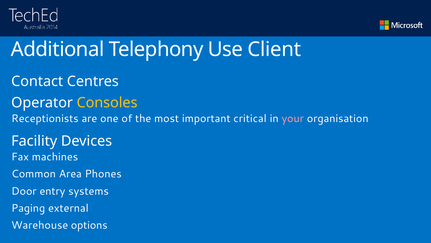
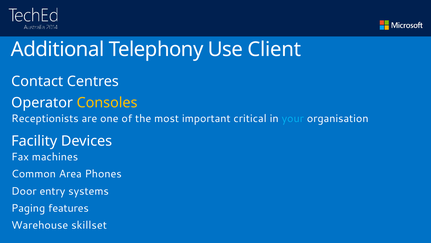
your colour: pink -> light blue
external: external -> features
options: options -> skillset
